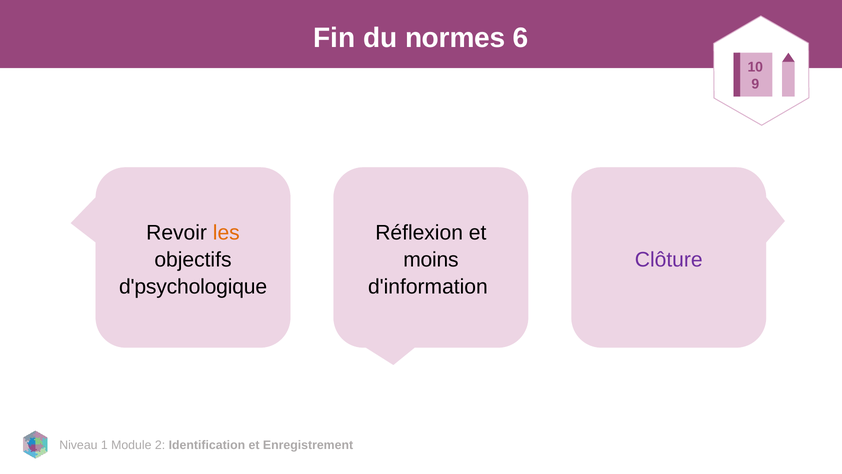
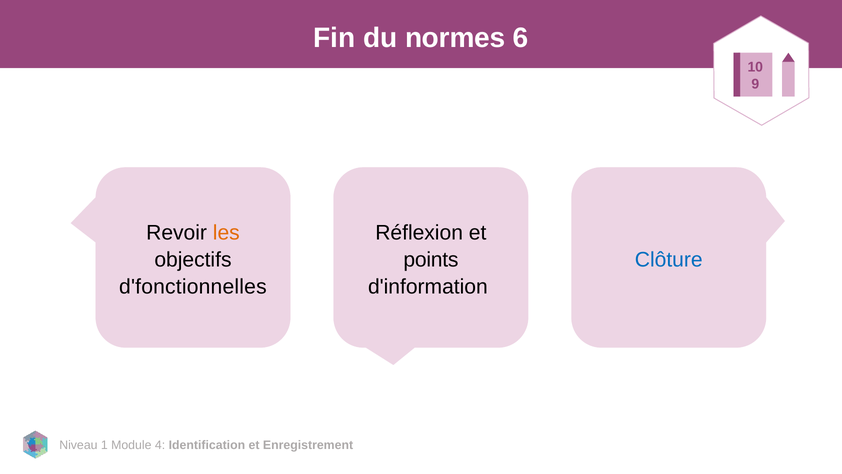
moins: moins -> points
Clôture colour: purple -> blue
d'psychologique: d'psychologique -> d'fonctionnelles
2: 2 -> 4
